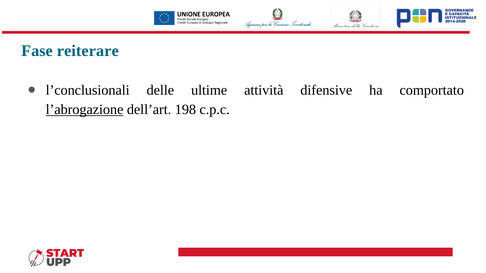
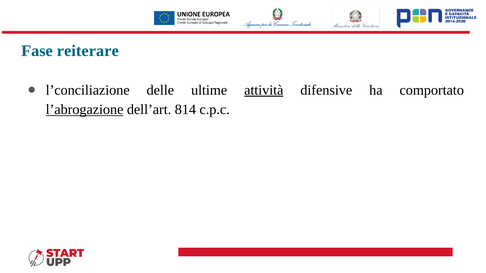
l’conclusionali: l’conclusionali -> l’conciliazione
attività underline: none -> present
198: 198 -> 814
